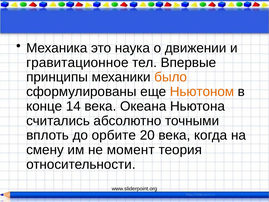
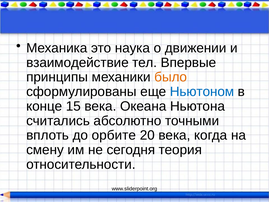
гравитационное: гравитационное -> взаимодействие
Ньютоном colour: orange -> blue
14: 14 -> 15
момент: момент -> сегодня
